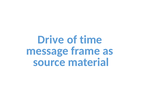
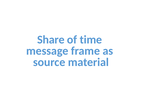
Drive: Drive -> Share
